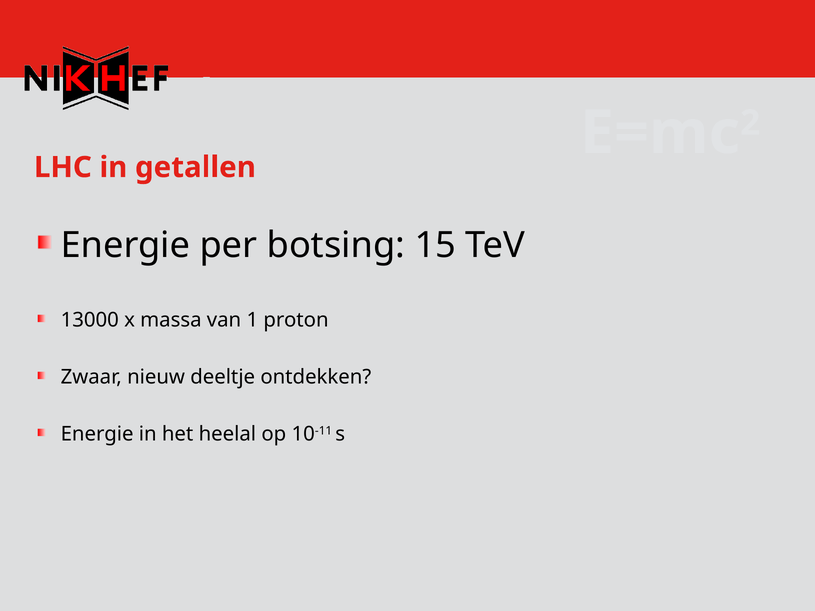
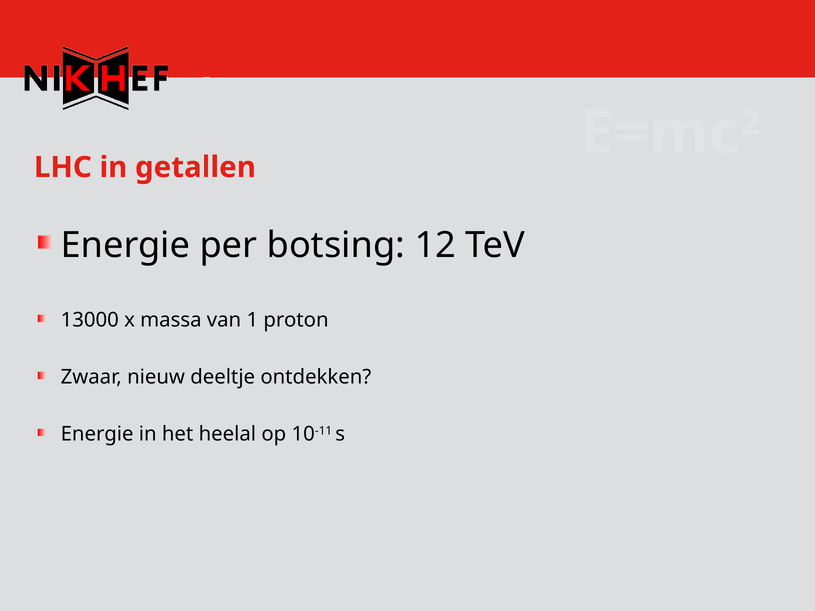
15: 15 -> 12
